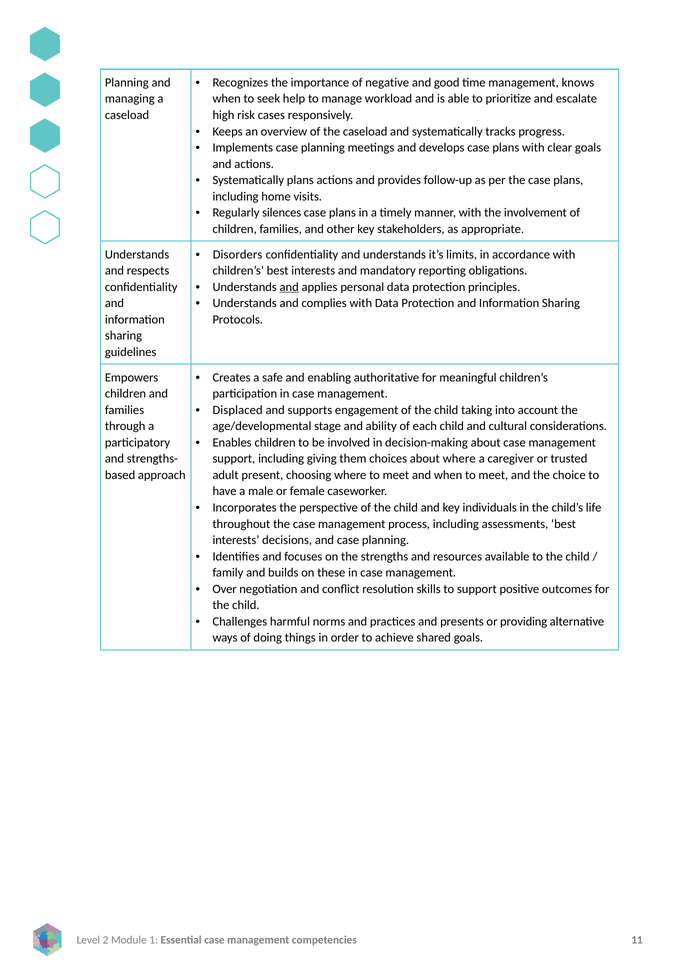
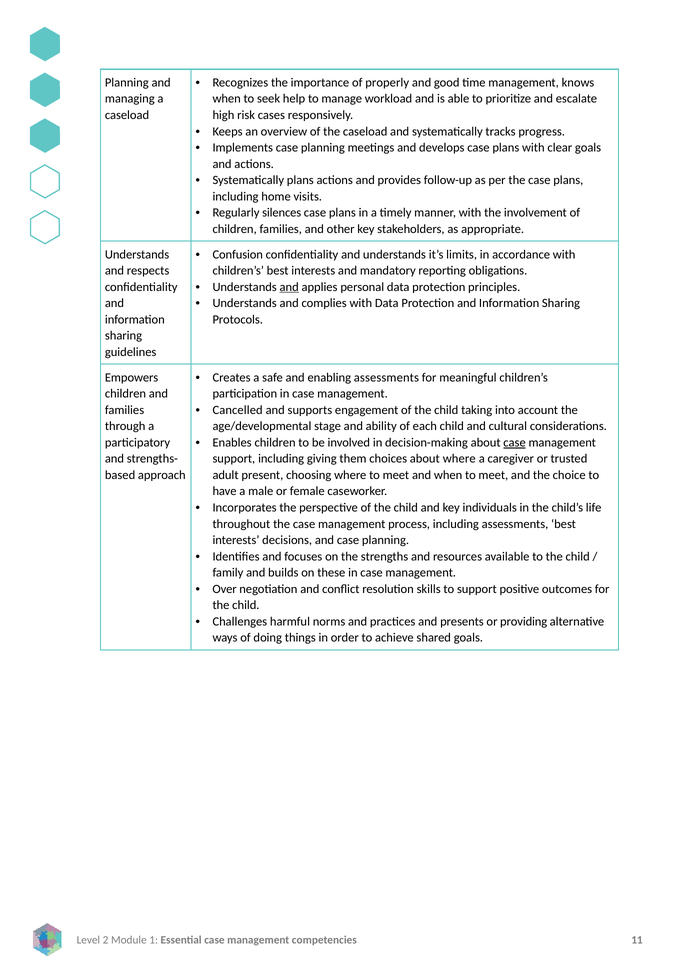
negative: negative -> properly
Disorders: Disorders -> Confusion
enabling authoritative: authoritative -> assessments
Displaced: Displaced -> Cancelled
case at (515, 442) underline: none -> present
